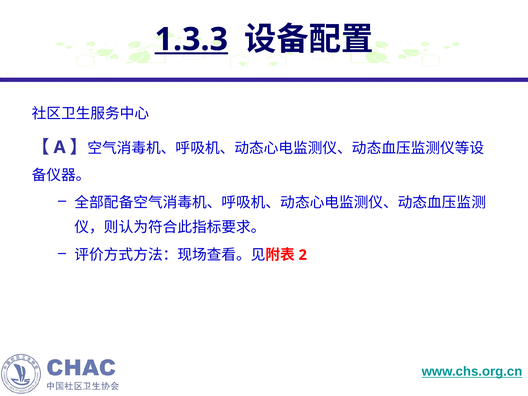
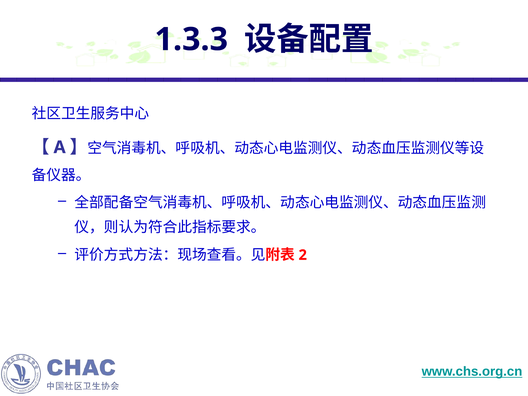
1.3.3 underline: present -> none
